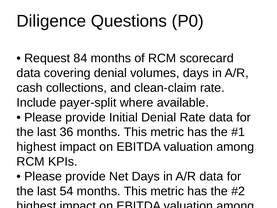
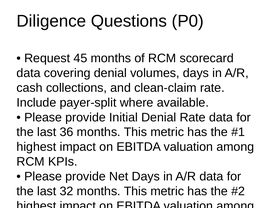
84: 84 -> 45
54: 54 -> 32
